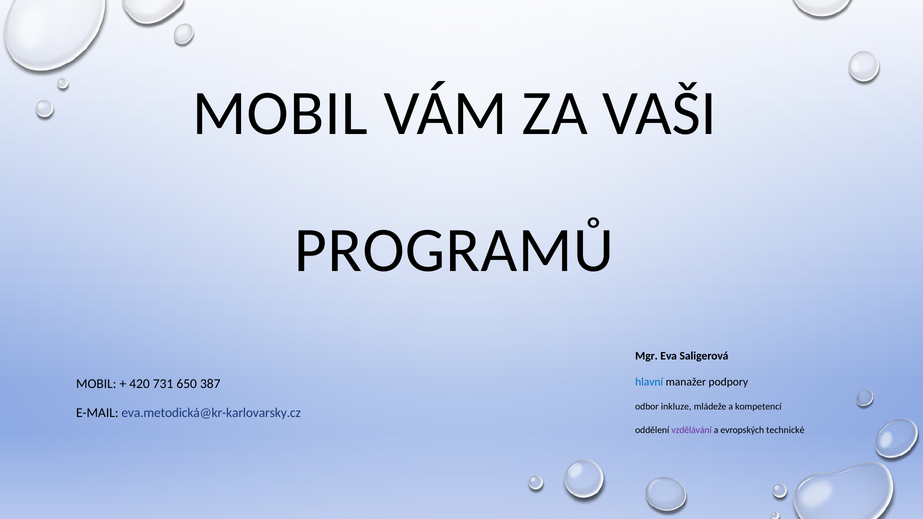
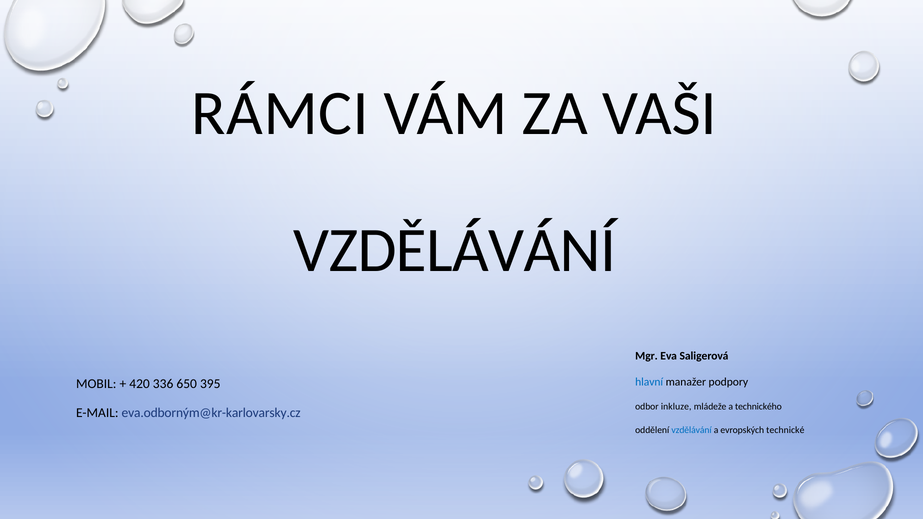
MOBIL at (280, 113): MOBIL -> RÁMCI
PROGRAMŮ at (454, 250): PROGRAMŮ -> VZDĚLÁVÁNÍ
731: 731 -> 336
387: 387 -> 395
kompetencí: kompetencí -> technického
eva.metodická@kr-karlovarsky.cz: eva.metodická@kr-karlovarsky.cz -> eva.odborným@kr-karlovarsky.cz
vzdělávání at (692, 430) colour: purple -> blue
